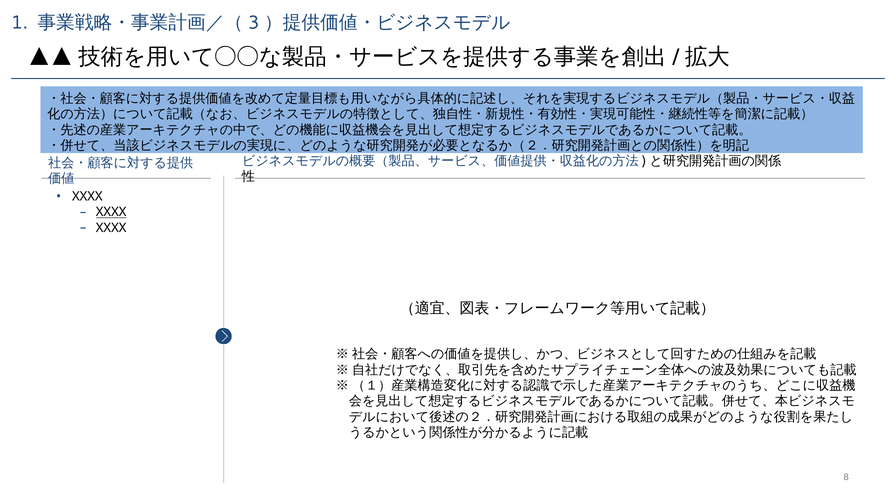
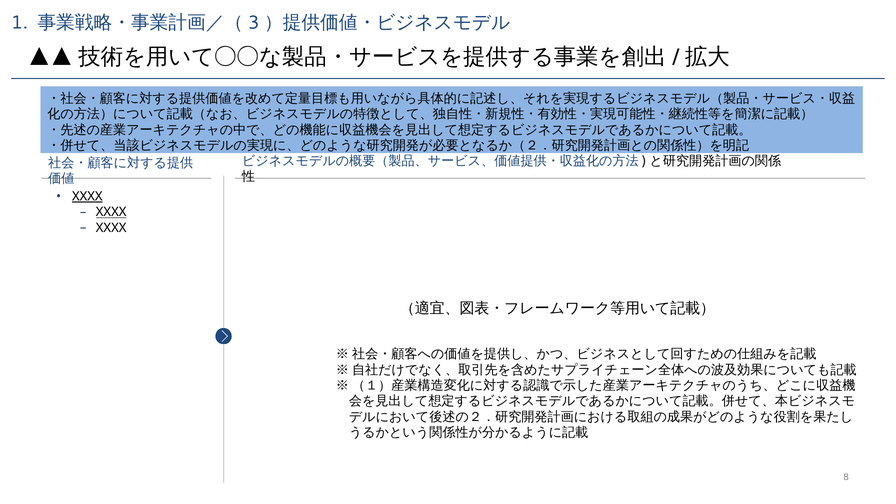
XXXX at (87, 196) underline: none -> present
